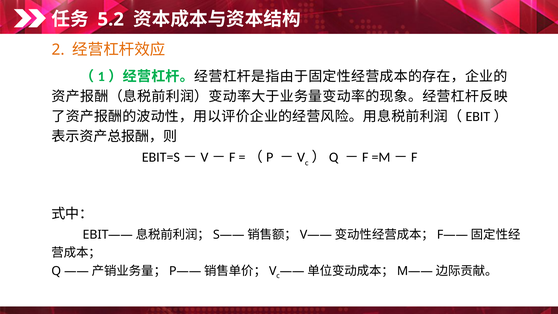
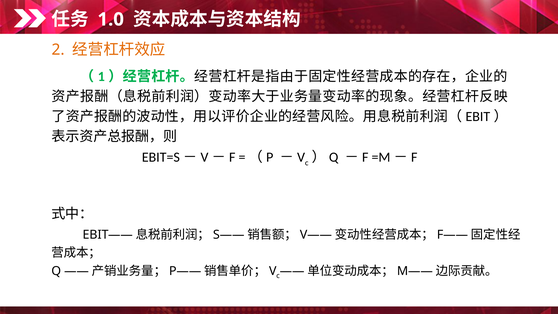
5.2: 5.2 -> 1.0
